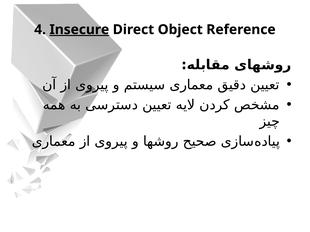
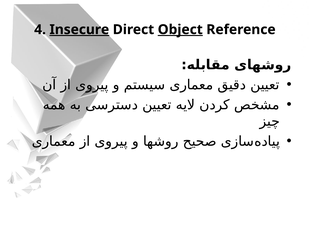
Object underline: none -> present
